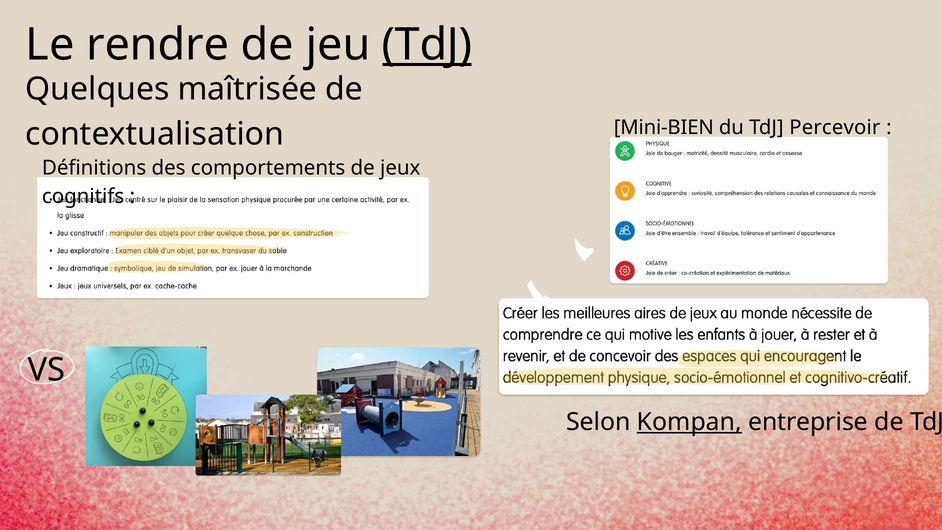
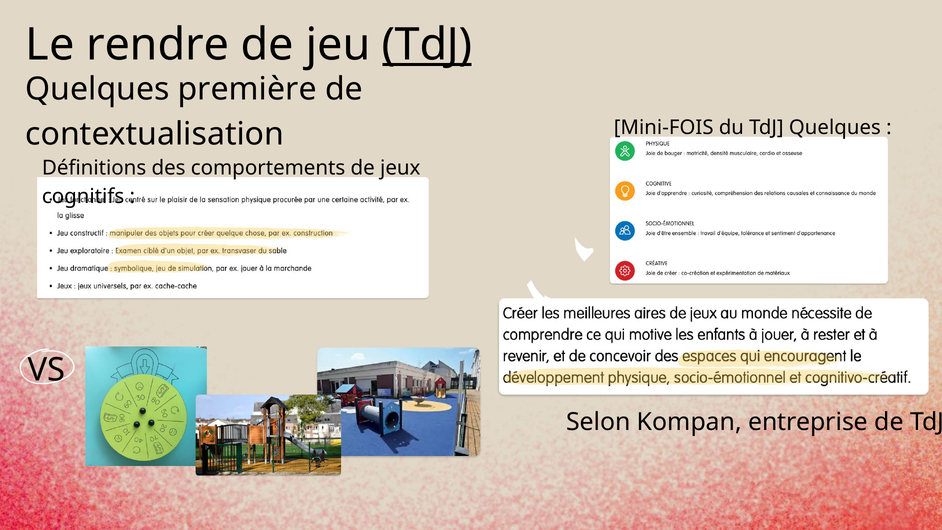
maîtrisée: maîtrisée -> première
Mini-BIEN: Mini-BIEN -> Mini-FOIS
du TdJ Percevoir: Percevoir -> Quelques
Kompan underline: present -> none
